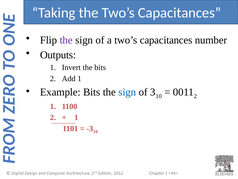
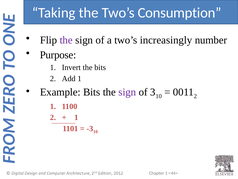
the Two’s Capacitances: Capacitances -> Consumption
a two’s capacitances: capacitances -> increasingly
Outputs: Outputs -> Purpose
sign at (127, 92) colour: blue -> purple
